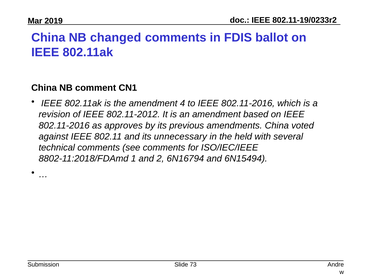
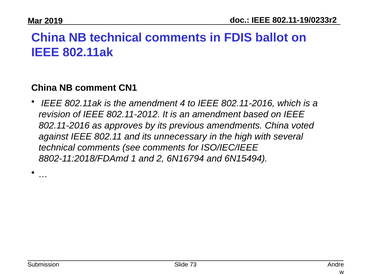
NB changed: changed -> technical
held: held -> high
